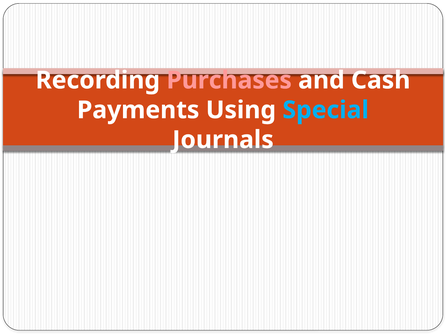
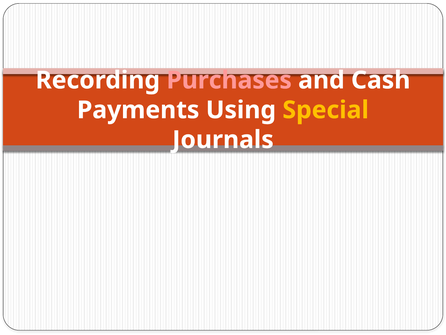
Special colour: light blue -> yellow
